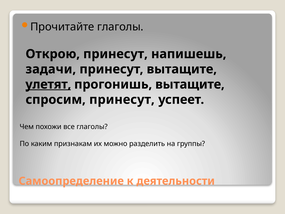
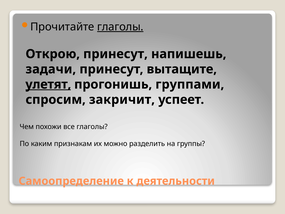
глаголы at (120, 27) underline: none -> present
прогонишь вытащите: вытащите -> группами
спросим принесут: принесут -> закричит
